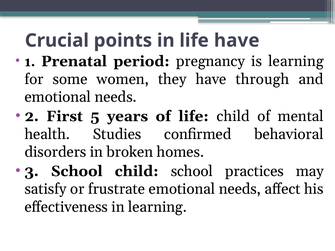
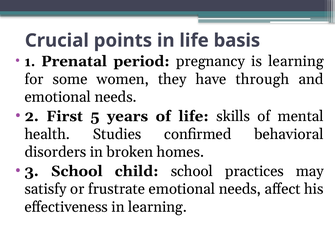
life have: have -> basis
life child: child -> skills
